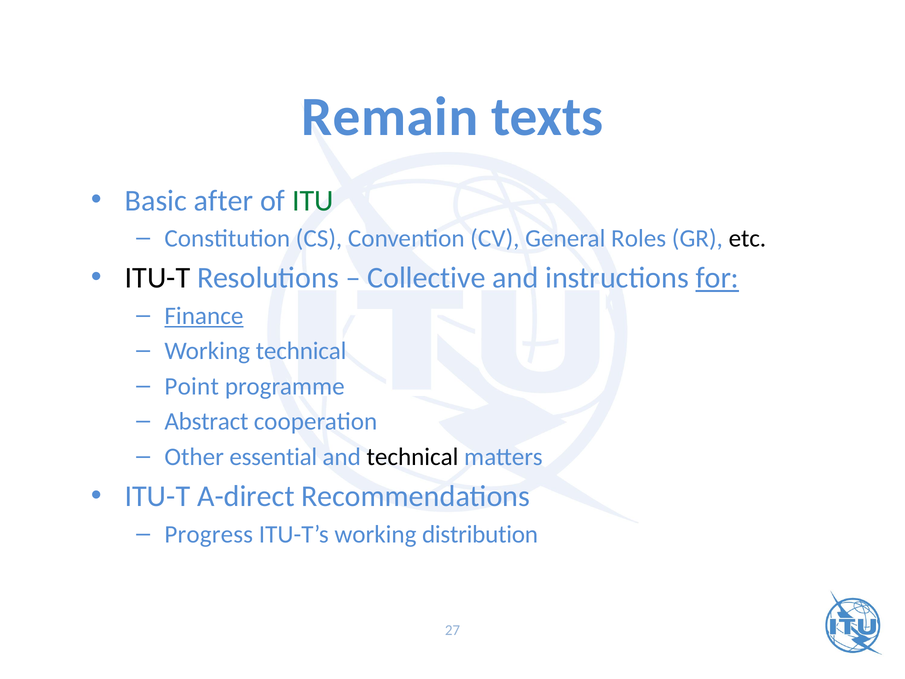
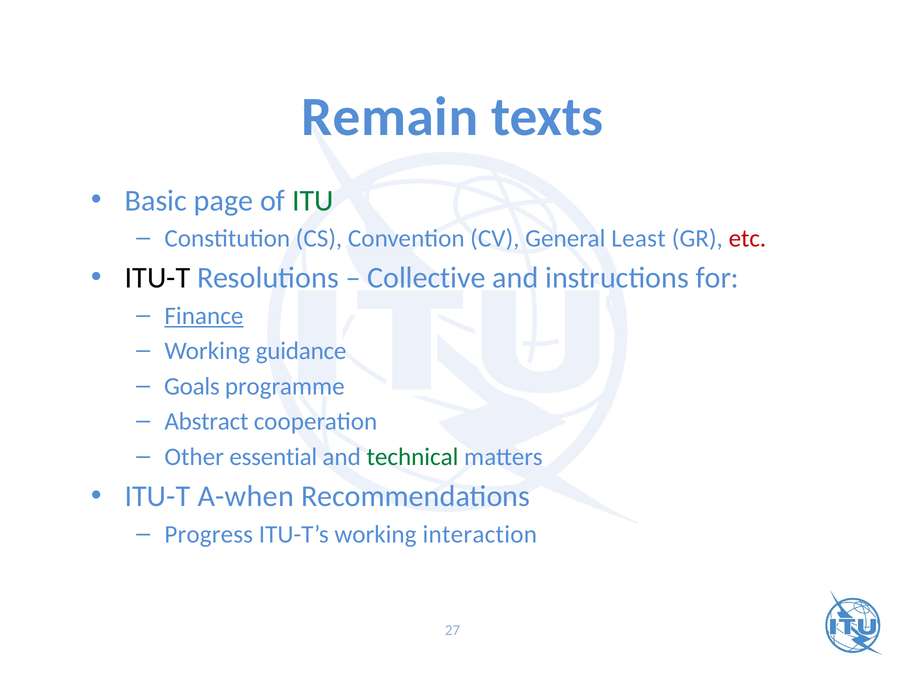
after: after -> page
Roles: Roles -> Least
etc colour: black -> red
for underline: present -> none
Working technical: technical -> guidance
Point: Point -> Goals
technical at (413, 457) colour: black -> green
A-direct: A-direct -> A-when
distribution: distribution -> interaction
